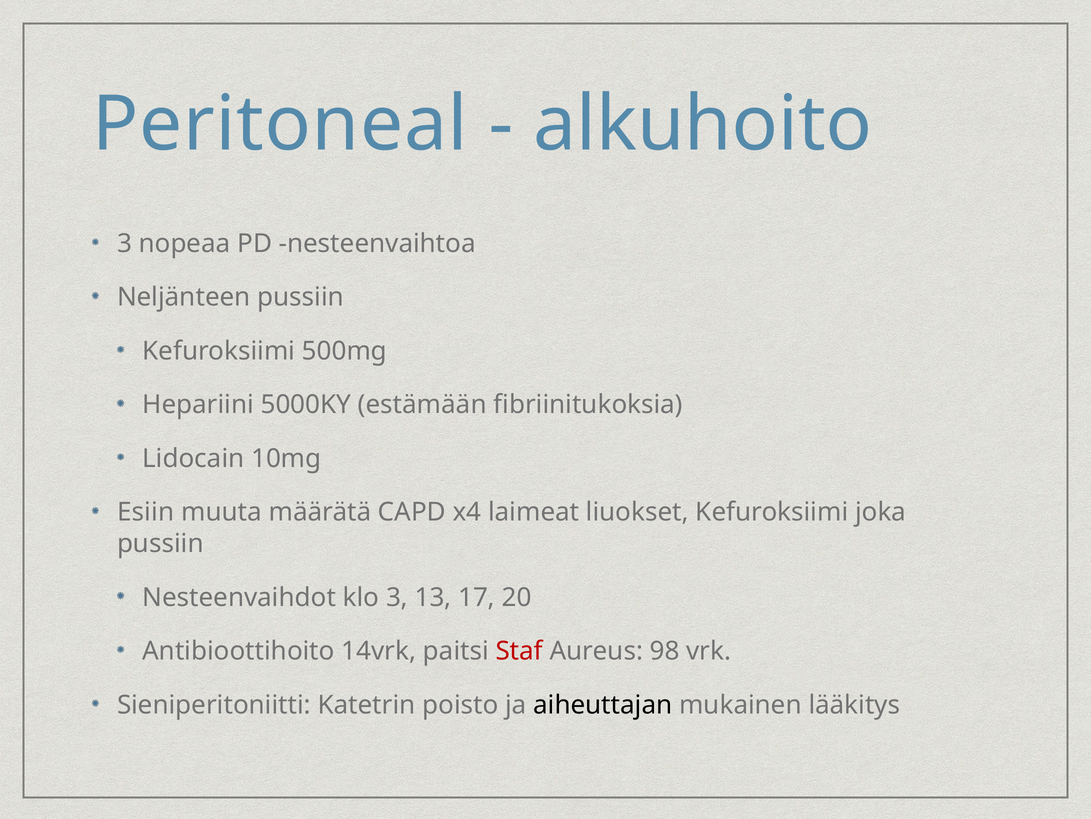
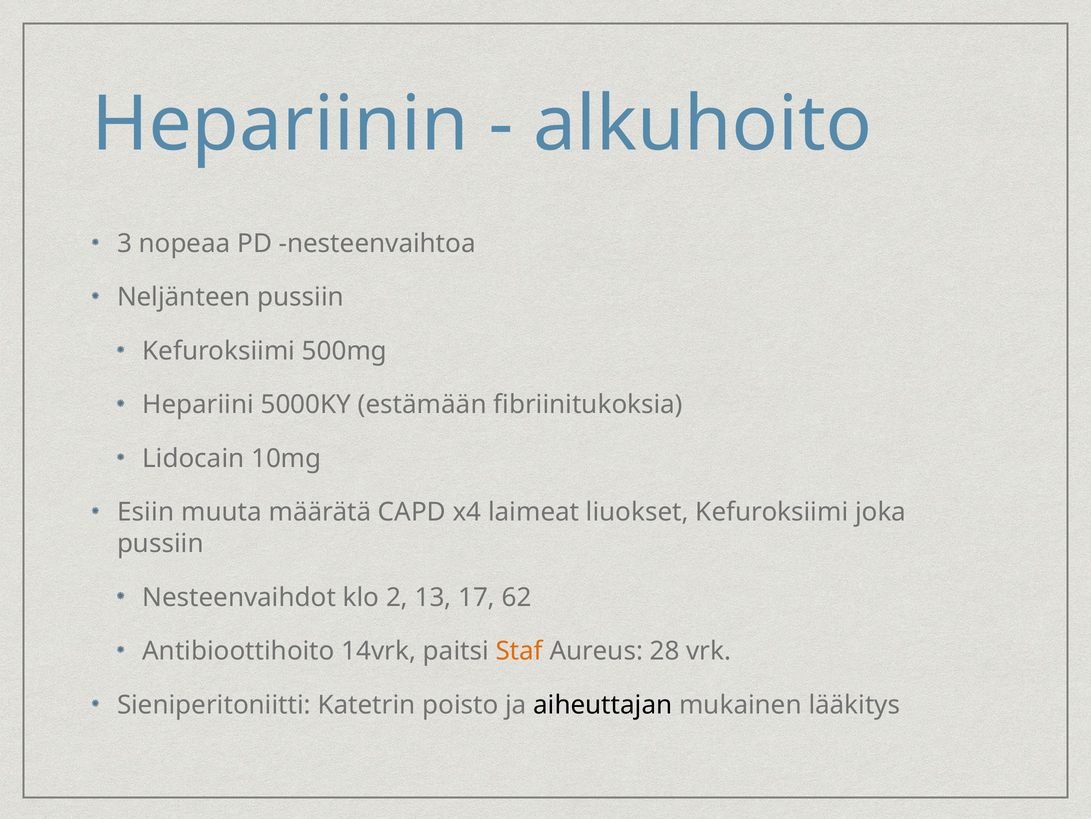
Peritoneal: Peritoneal -> Hepariinin
klo 3: 3 -> 2
20: 20 -> 62
Staf colour: red -> orange
98: 98 -> 28
